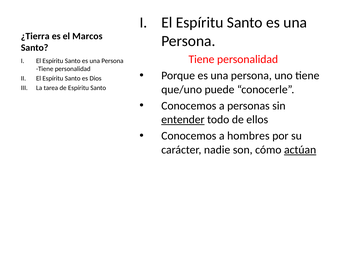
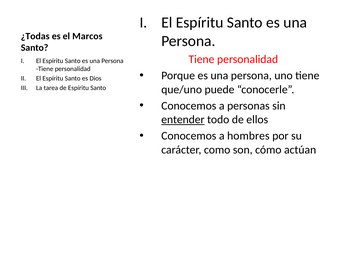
¿Tierra: ¿Tierra -> ¿Todas
nadie: nadie -> como
actúan underline: present -> none
